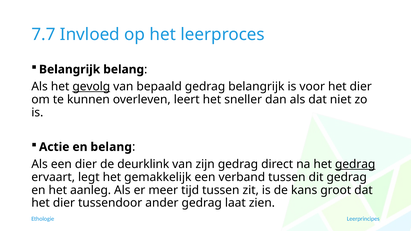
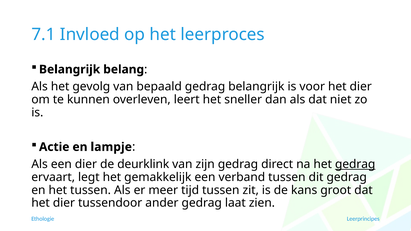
7.7: 7.7 -> 7.1
gevolg underline: present -> none
en belang: belang -> lampje
het aanleg: aanleg -> tussen
